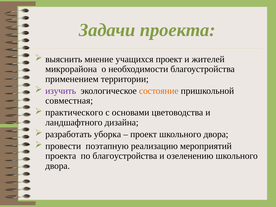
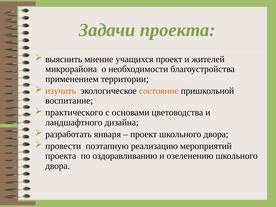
изучить colour: purple -> orange
совместная: совместная -> воспитание
уборка: уборка -> января
по благоустройства: благоустройства -> оздоравливанию
